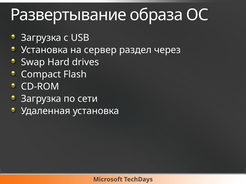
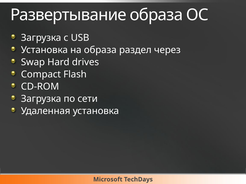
на сервер: сервер -> образа
